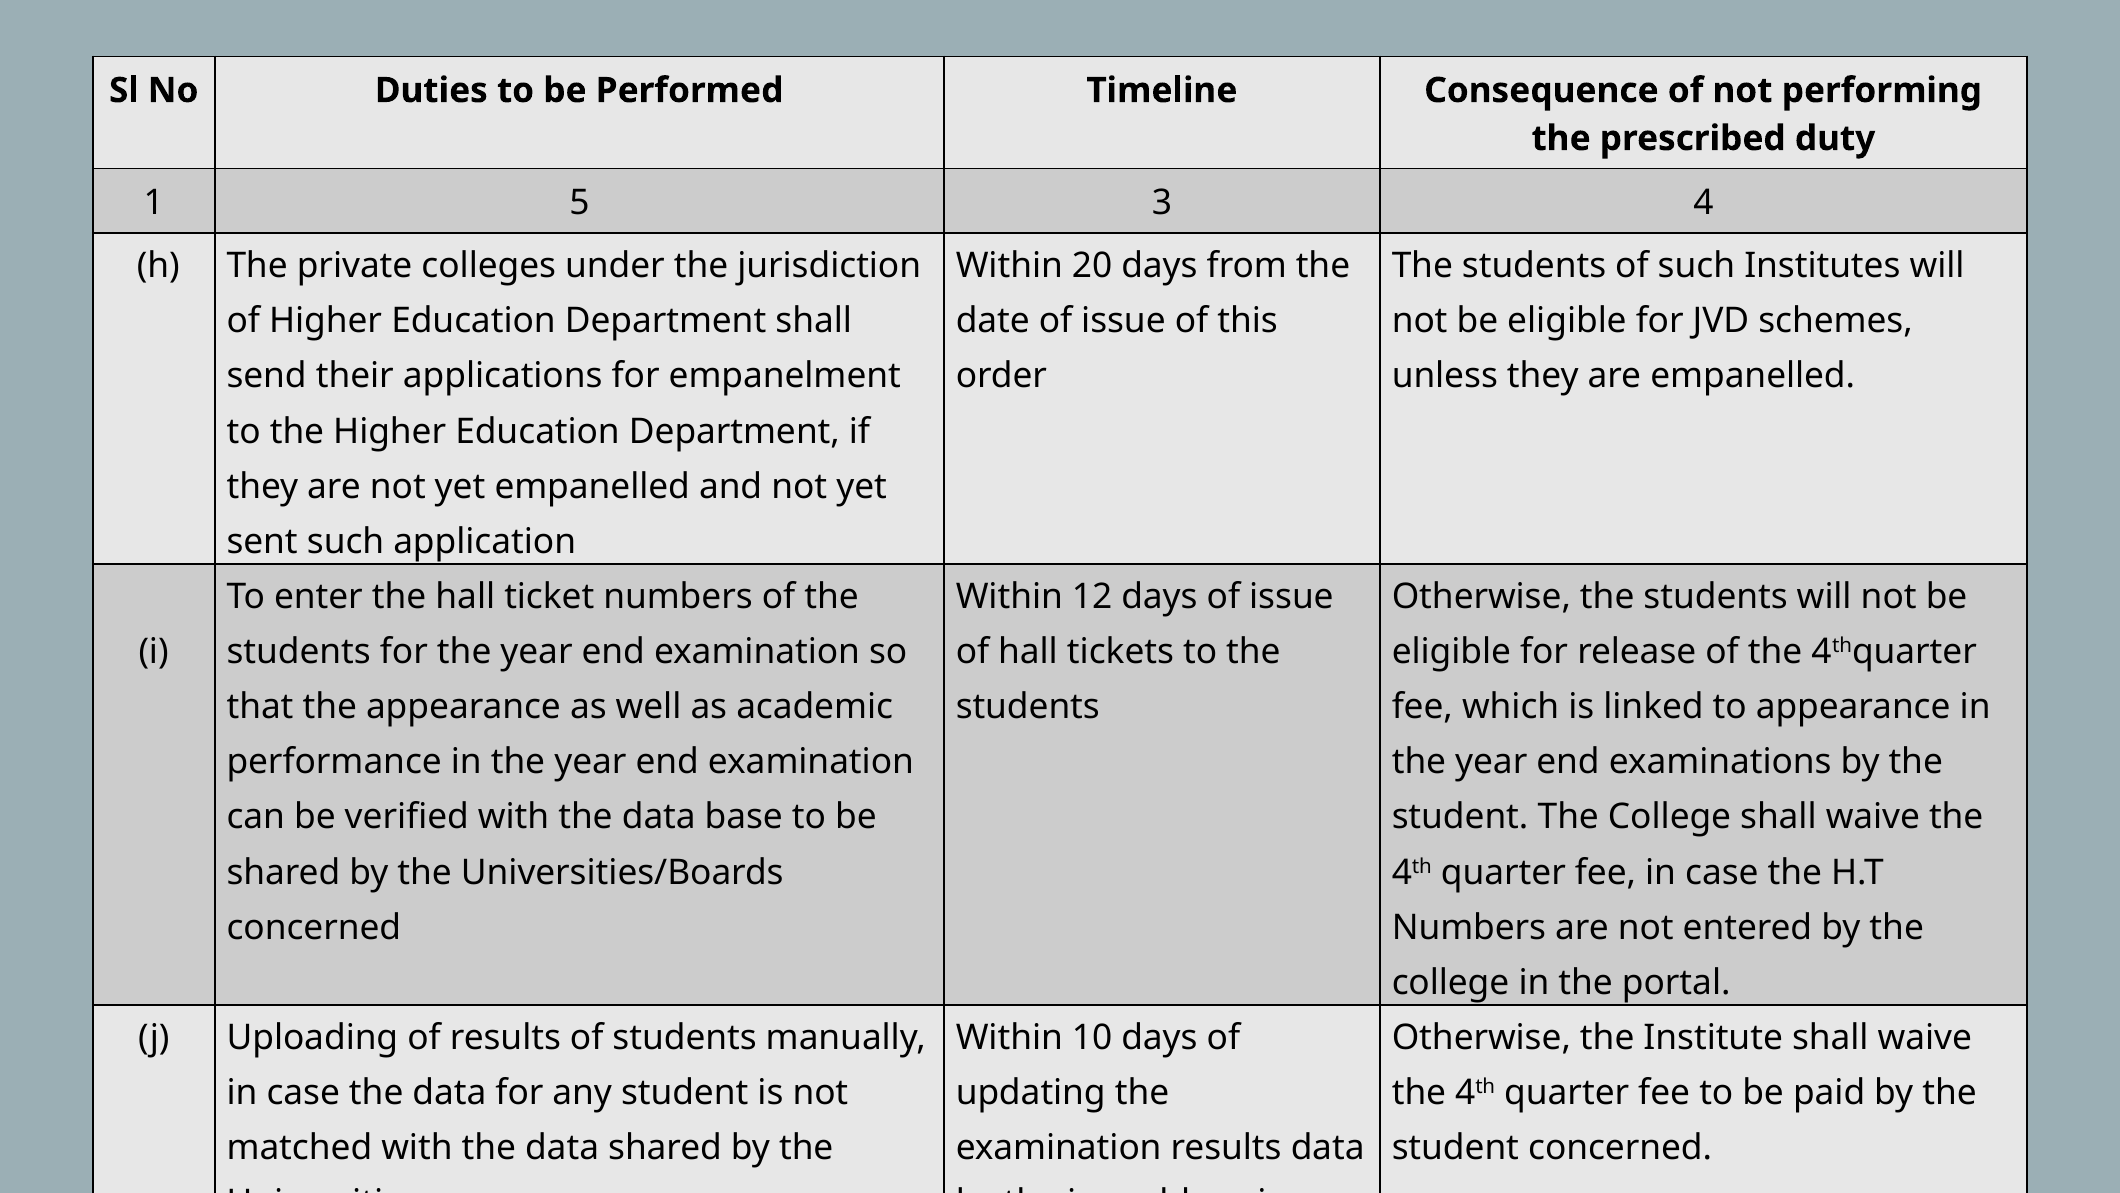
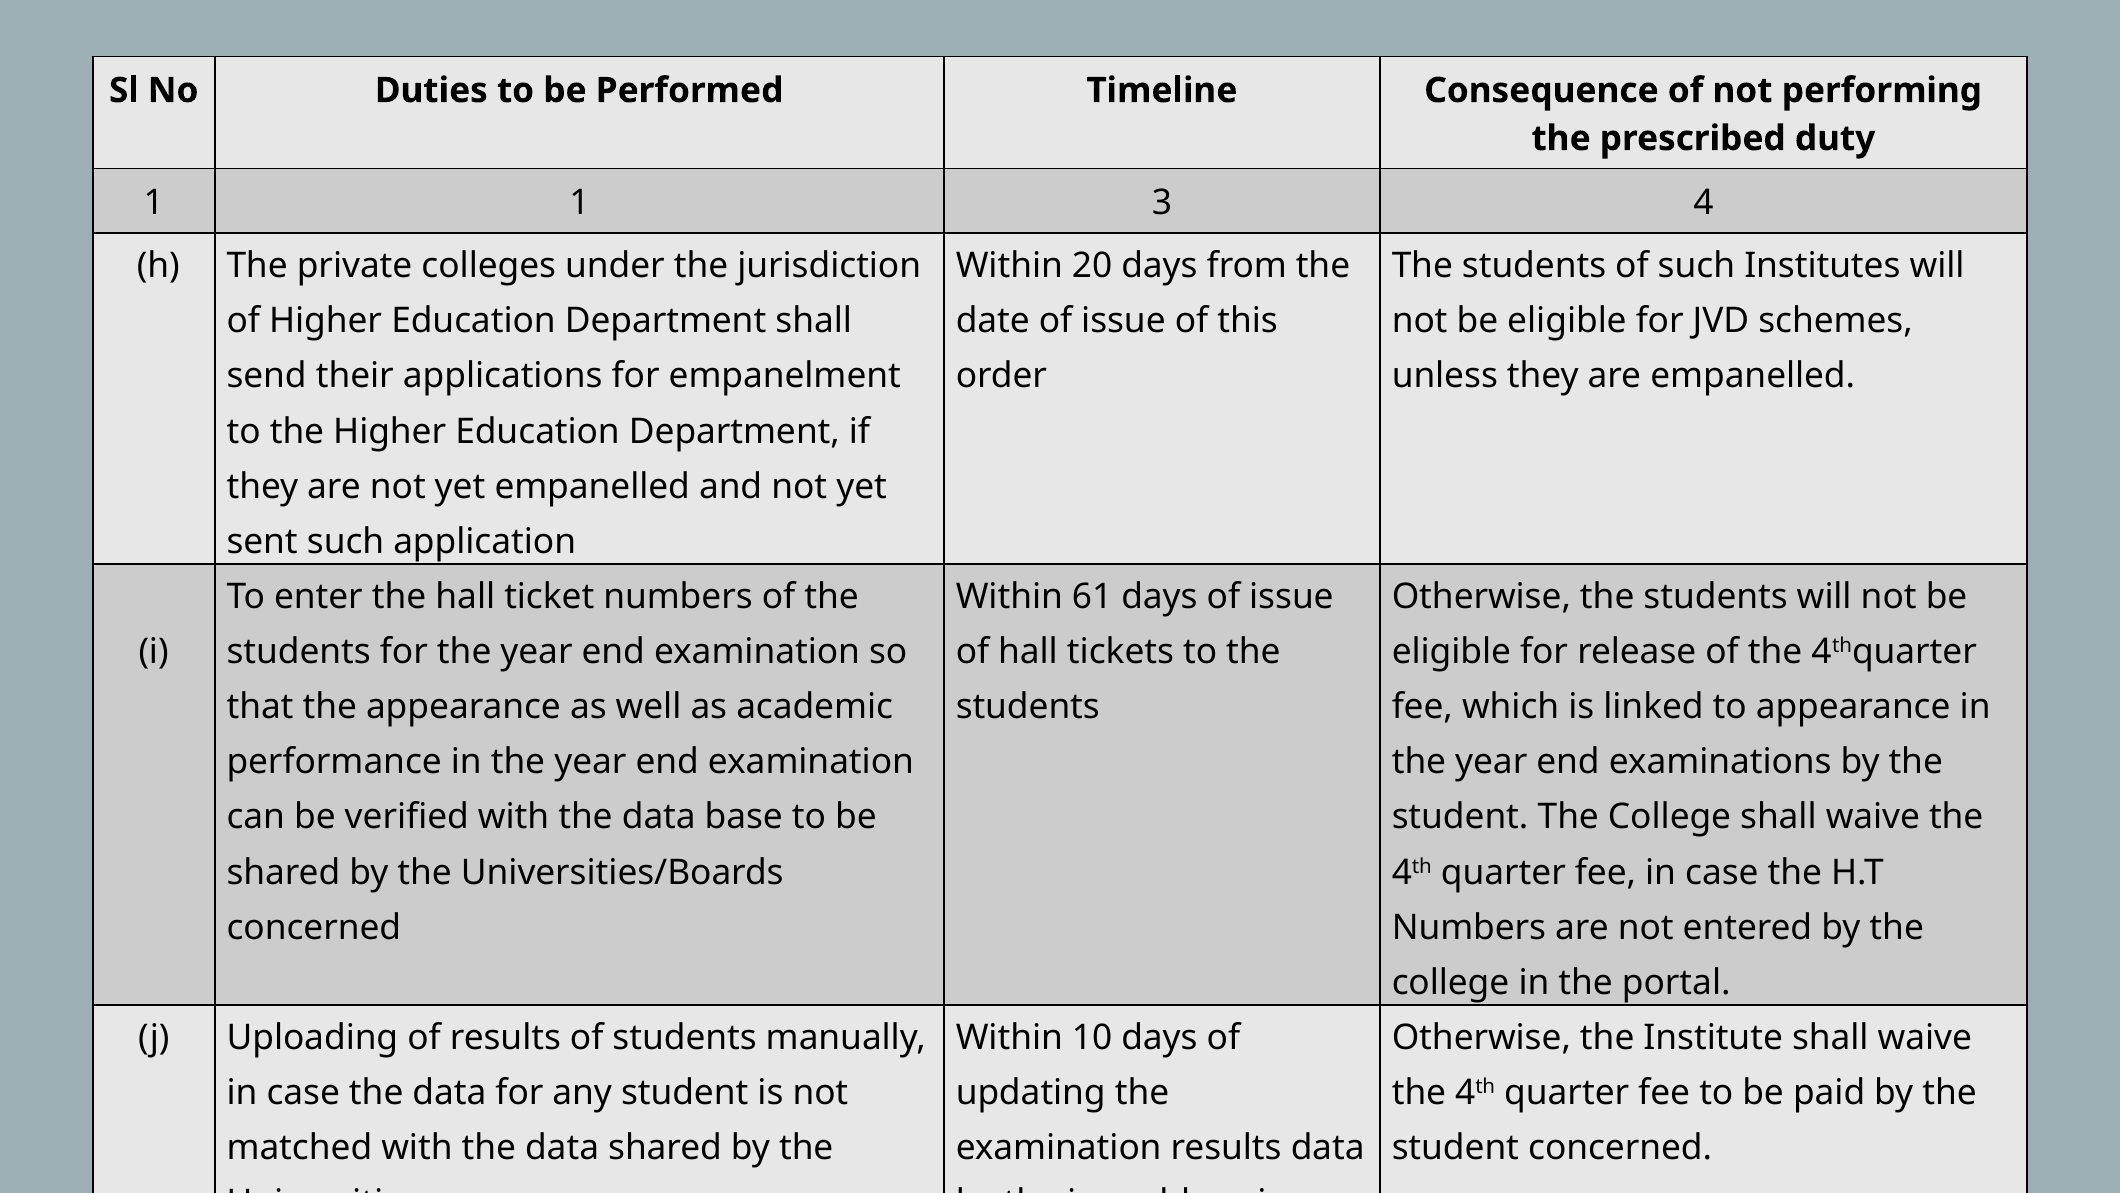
1 5: 5 -> 1
12: 12 -> 61
